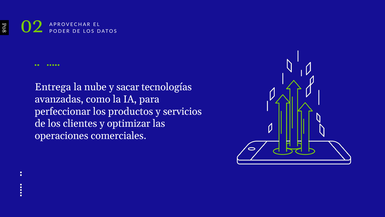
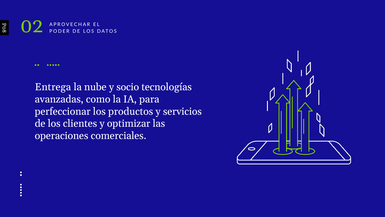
sacar: sacar -> socio
